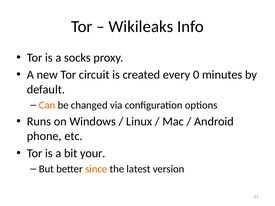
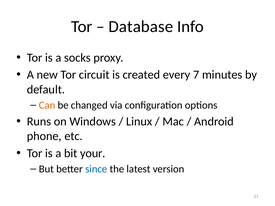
Wikileaks: Wikileaks -> Database
0: 0 -> 7
since colour: orange -> blue
